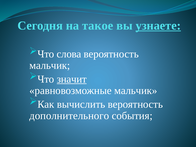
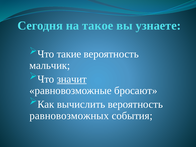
узнаете underline: present -> none
слова: слова -> такие
равновозможные мальчик: мальчик -> бросают
дополнительного: дополнительного -> равновозможных
